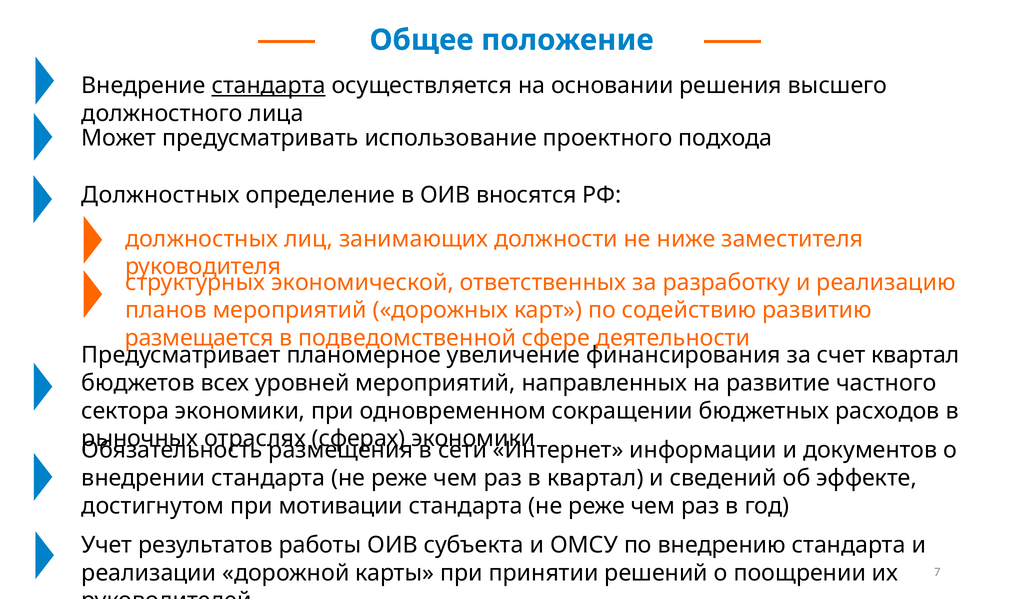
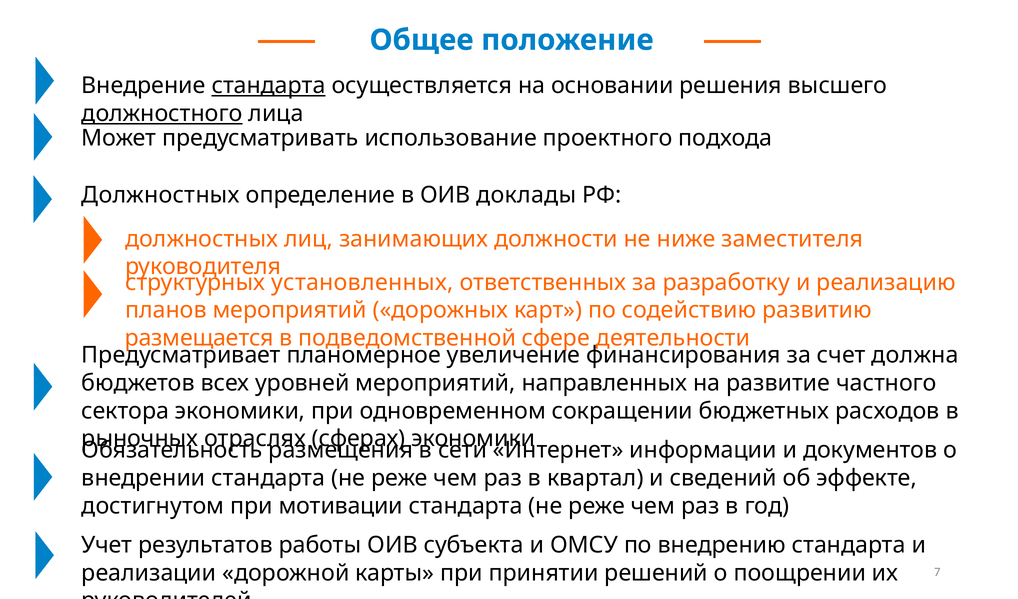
должностного underline: none -> present
вносятся: вносятся -> доклады
экономической: экономической -> установленных
счет квартал: квартал -> должна
